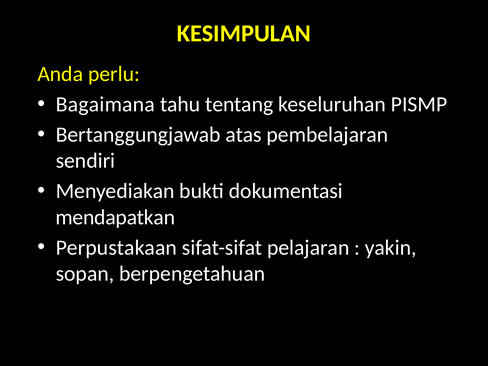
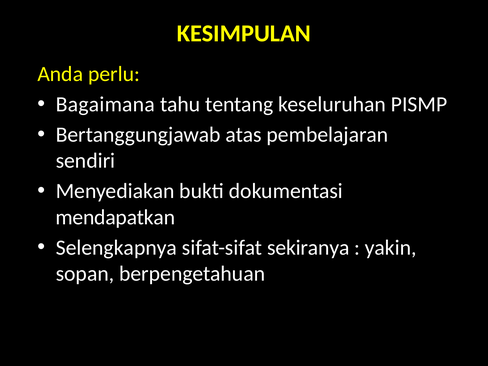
Perpustakaan: Perpustakaan -> Selengkapnya
pelajaran: pelajaran -> sekiranya
